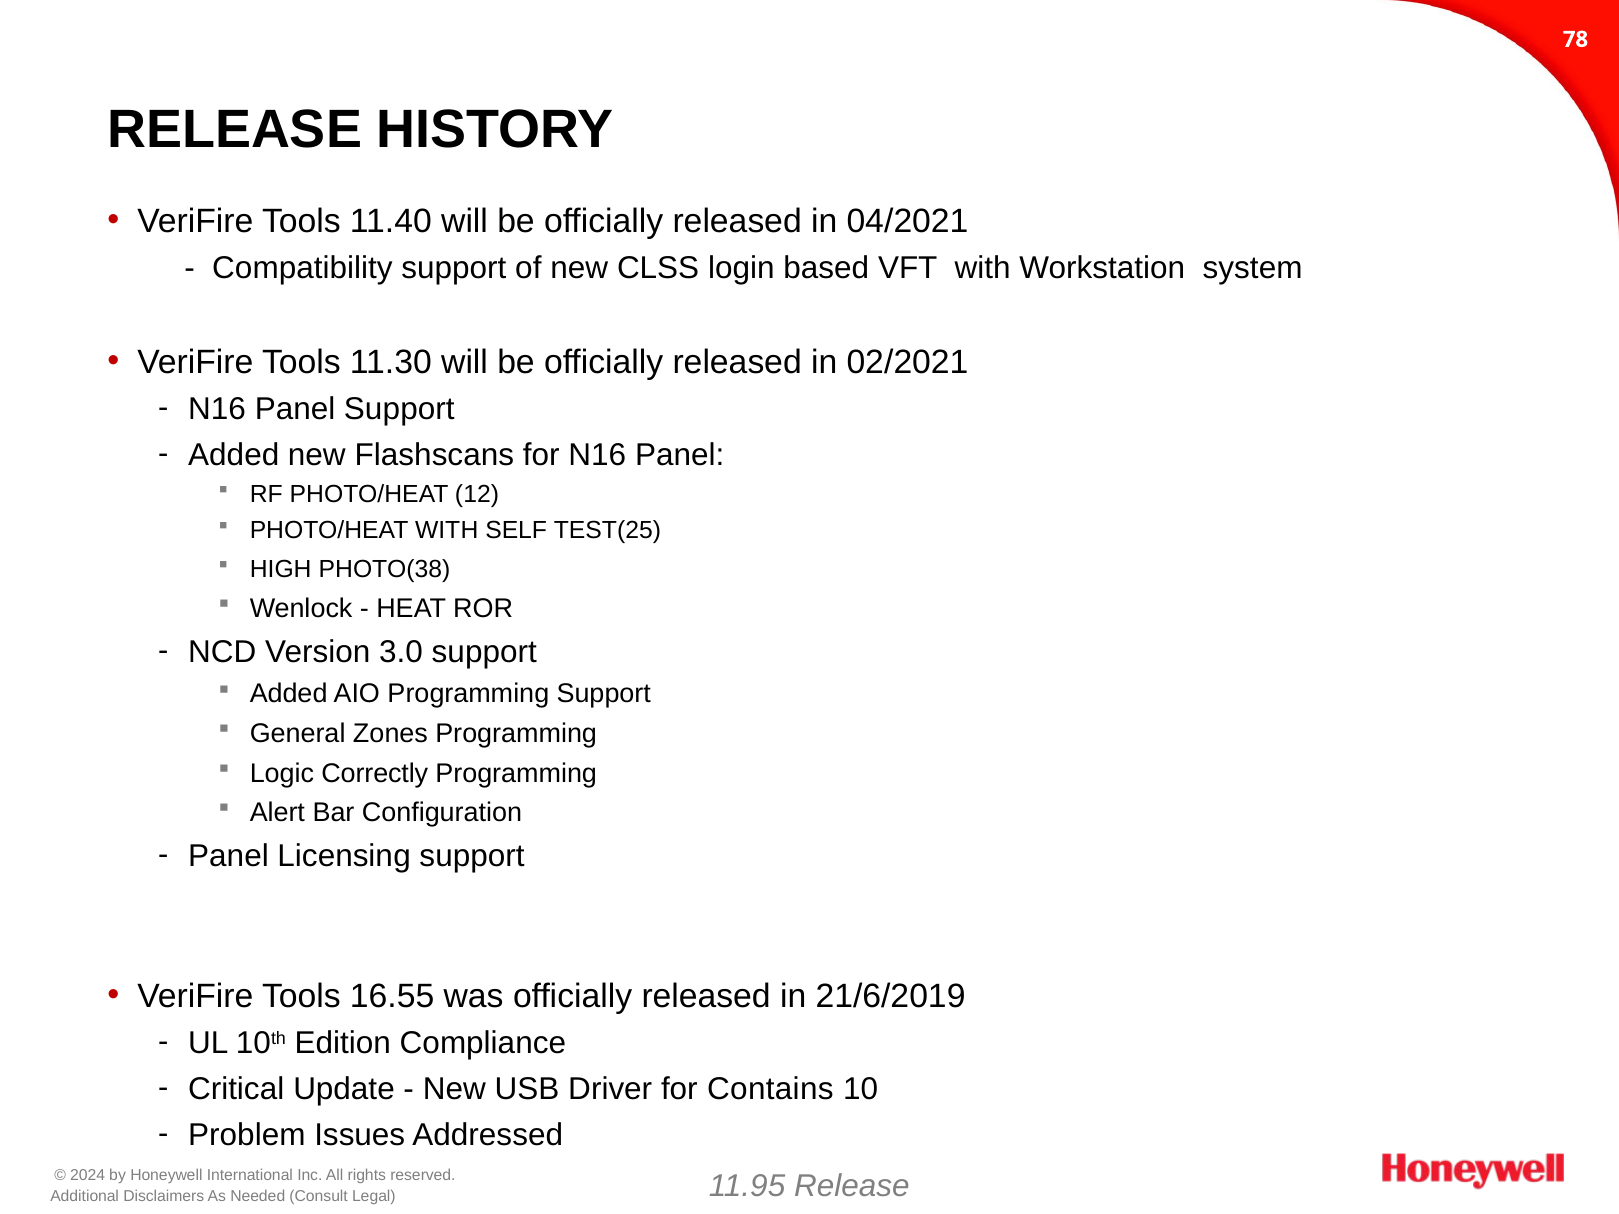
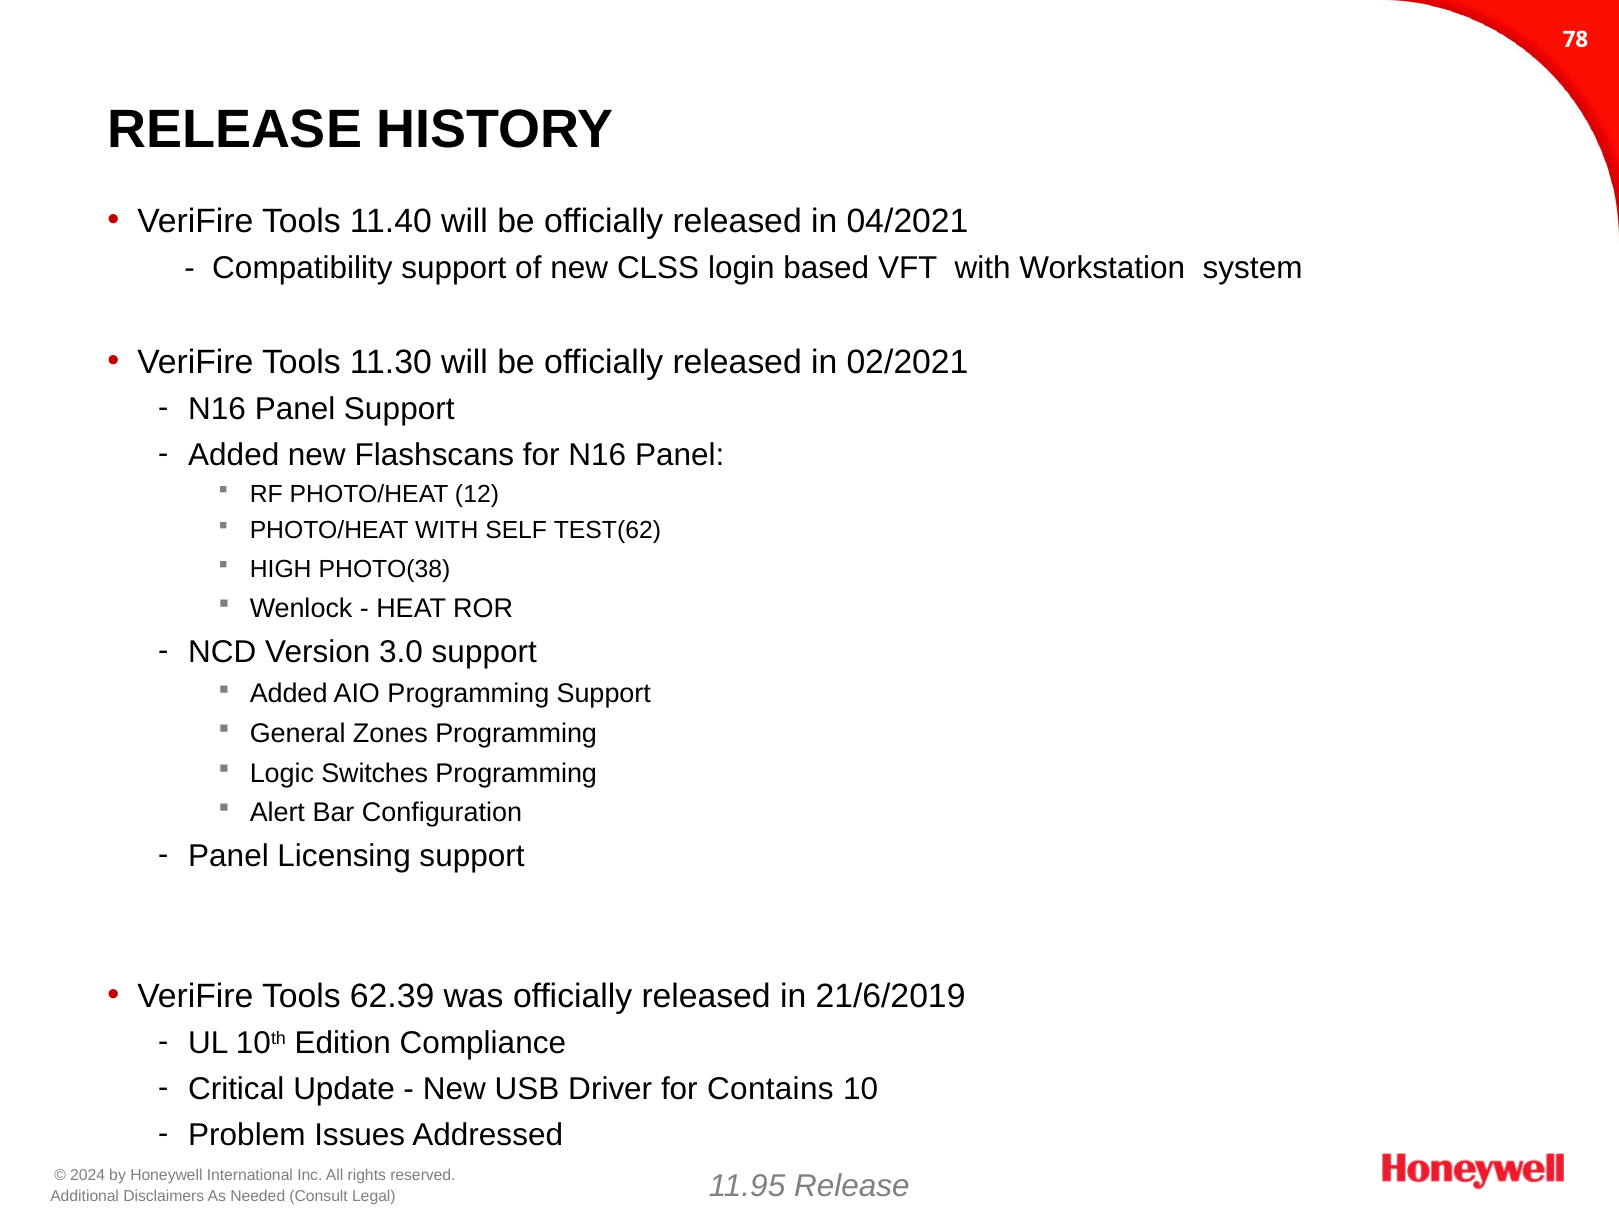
TEST(25: TEST(25 -> TEST(62
Correctly: Correctly -> Switches
16.55: 16.55 -> 62.39
